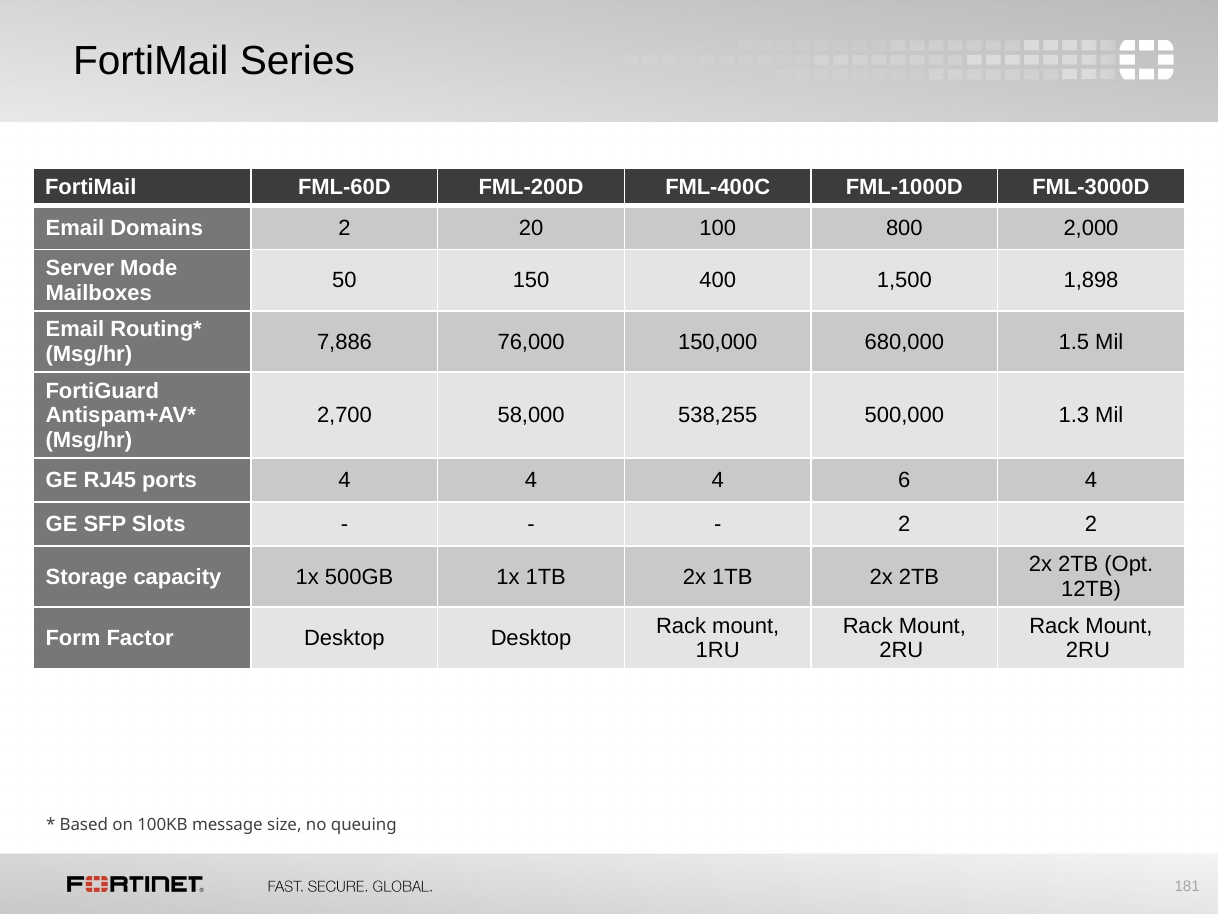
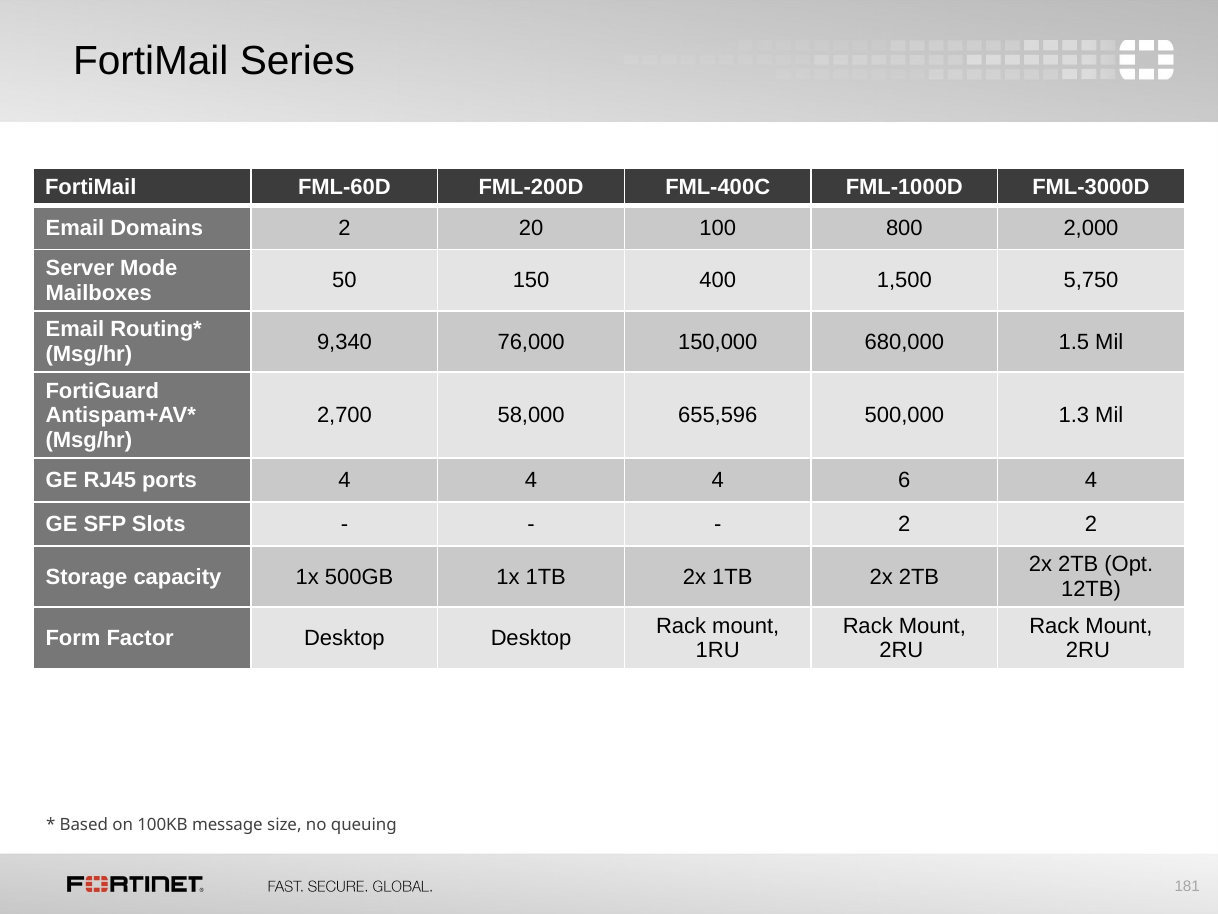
1,898: 1,898 -> 5,750
7,886: 7,886 -> 9,340
538,255: 538,255 -> 655,596
